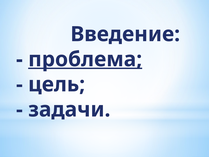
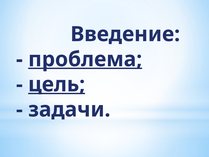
цель underline: none -> present
